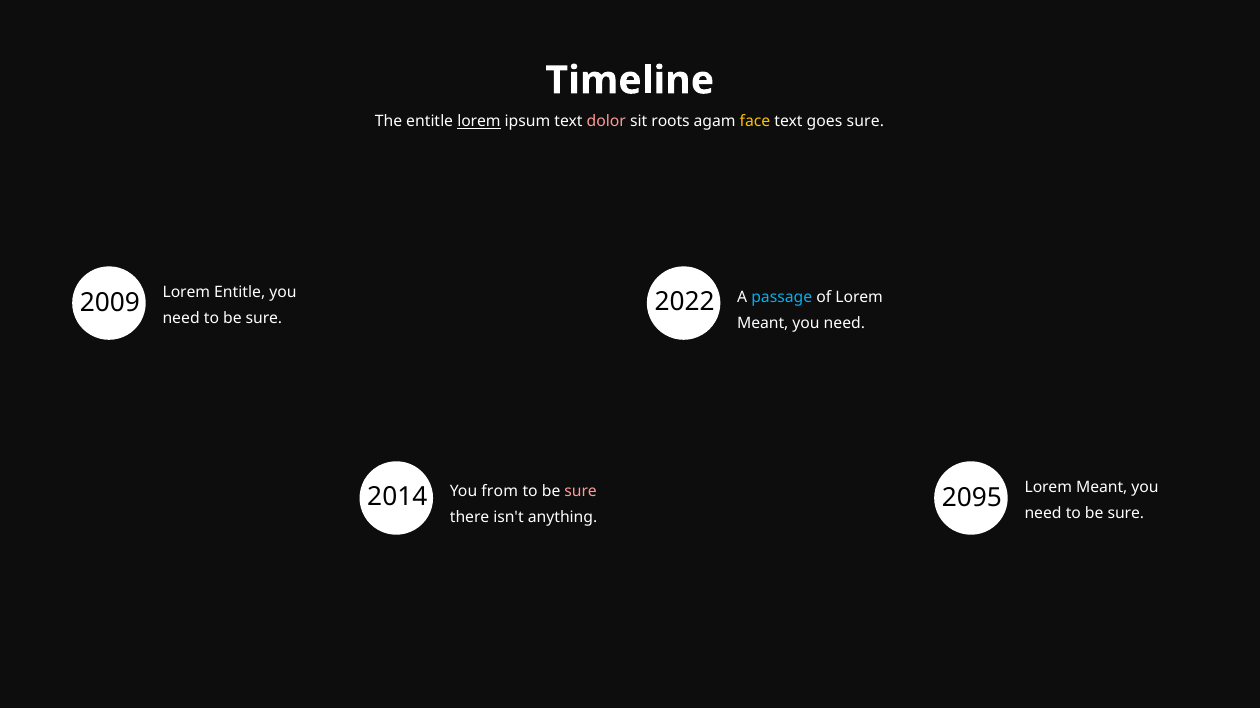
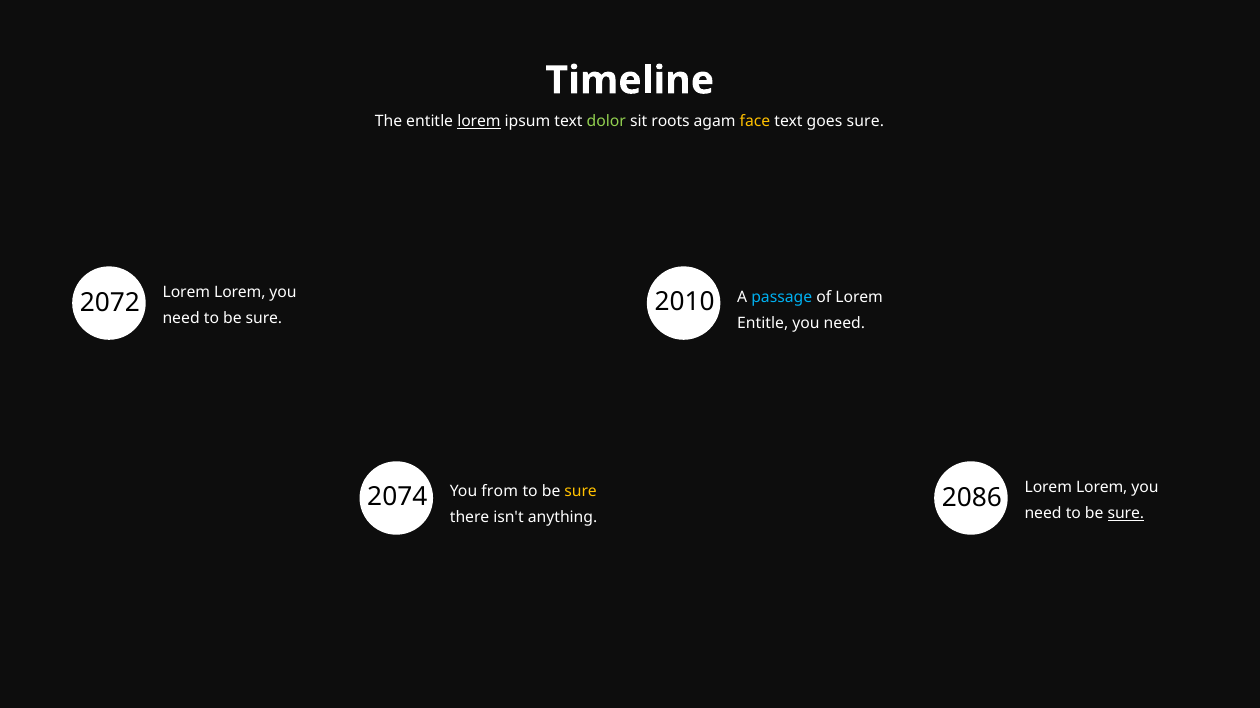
dolor colour: pink -> light green
2022: 2022 -> 2010
2009: 2009 -> 2072
Entitle at (240, 293): Entitle -> Lorem
Meant at (763, 324): Meant -> Entitle
2014: 2014 -> 2074
sure at (581, 491) colour: pink -> yellow
2095: 2095 -> 2086
Meant at (1102, 488): Meant -> Lorem
sure at (1126, 514) underline: none -> present
